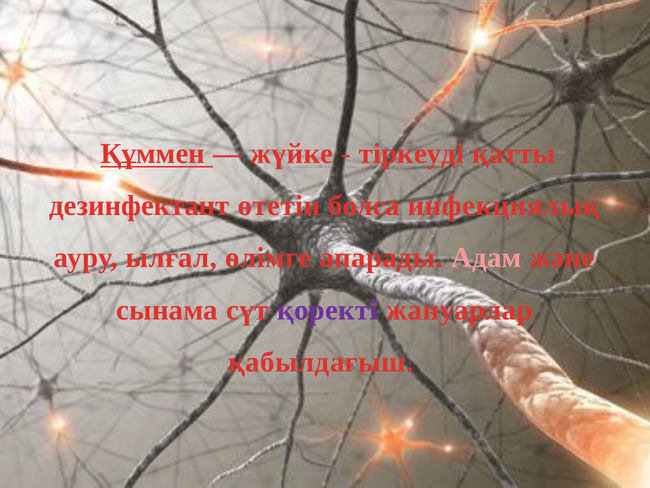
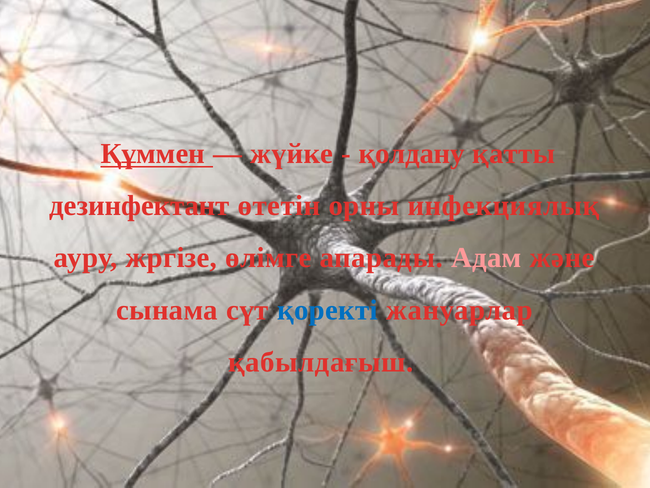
тіркеуді: тіркеуді -> қолдану
болса: болса -> орны
ылғал: ылғал -> жргізе
қоректі colour: purple -> blue
